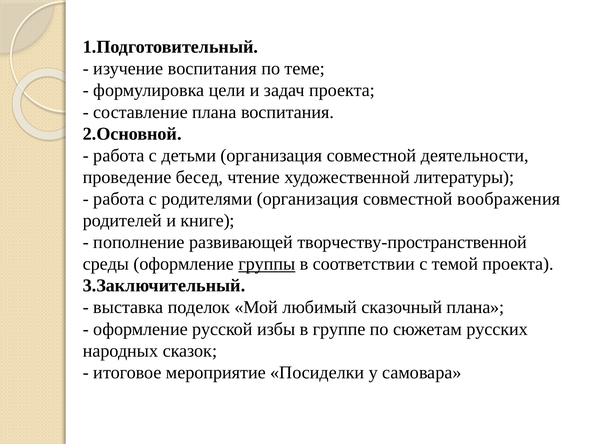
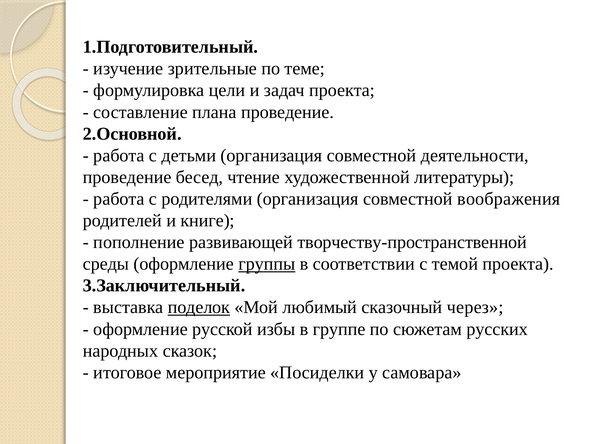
изучение воспитания: воспитания -> зрительные
плана воспитания: воспитания -> проведение
поделок underline: none -> present
сказочный плана: плана -> через
